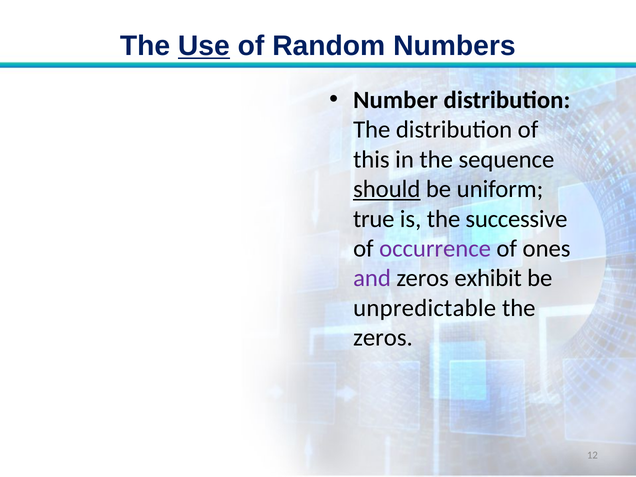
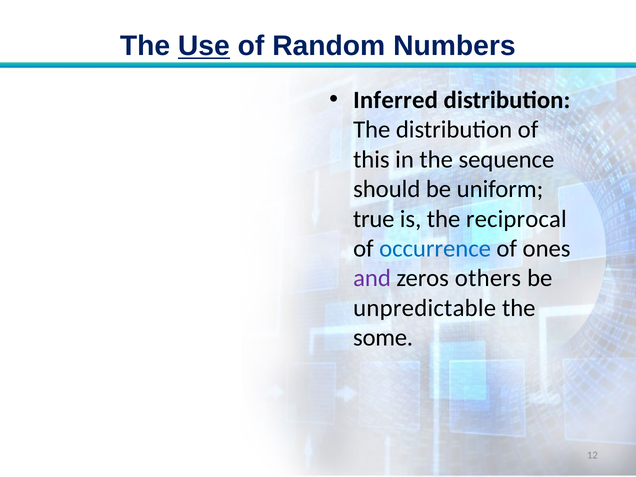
Number: Number -> Inferred
should underline: present -> none
successive: successive -> reciprocal
occurrence colour: purple -> blue
exhibit: exhibit -> others
zeros at (383, 338): zeros -> some
